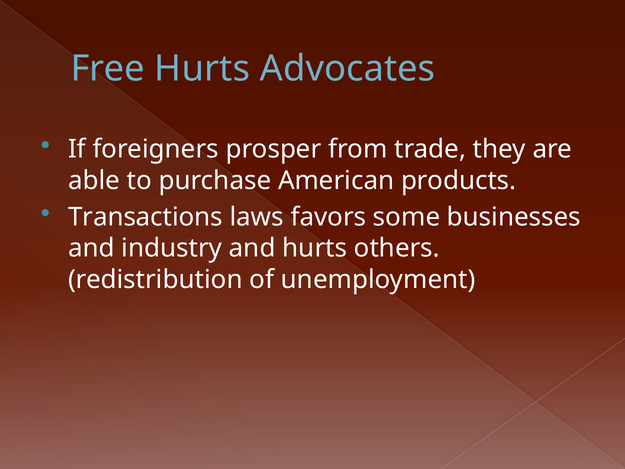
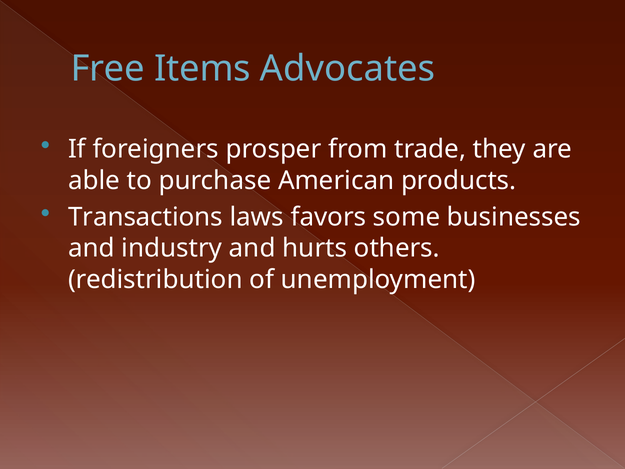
Free Hurts: Hurts -> Items
